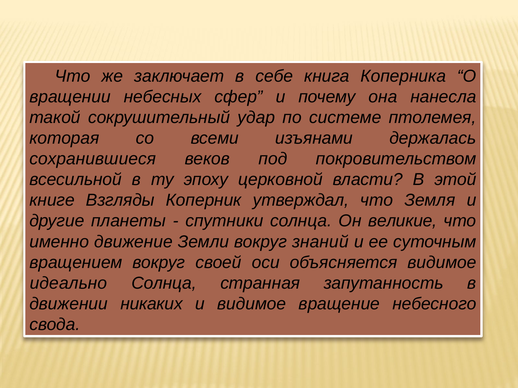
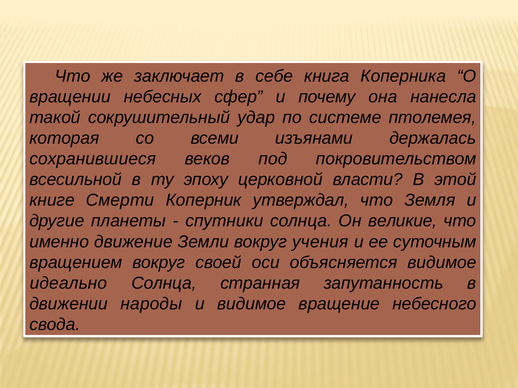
Взгляды: Взгляды -> Смерти
знаний: знаний -> учения
никаких: никаких -> народы
